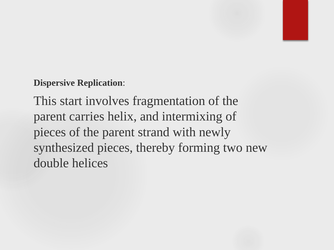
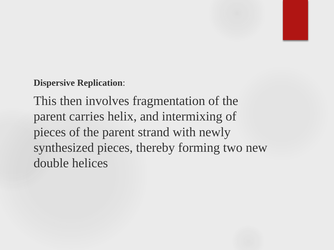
start: start -> then
